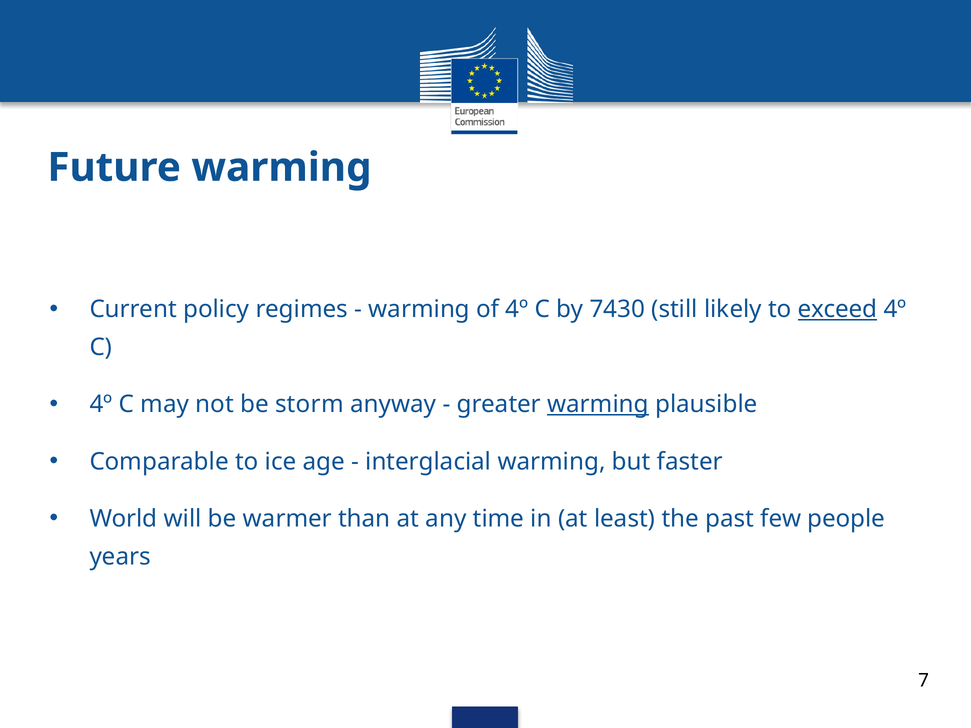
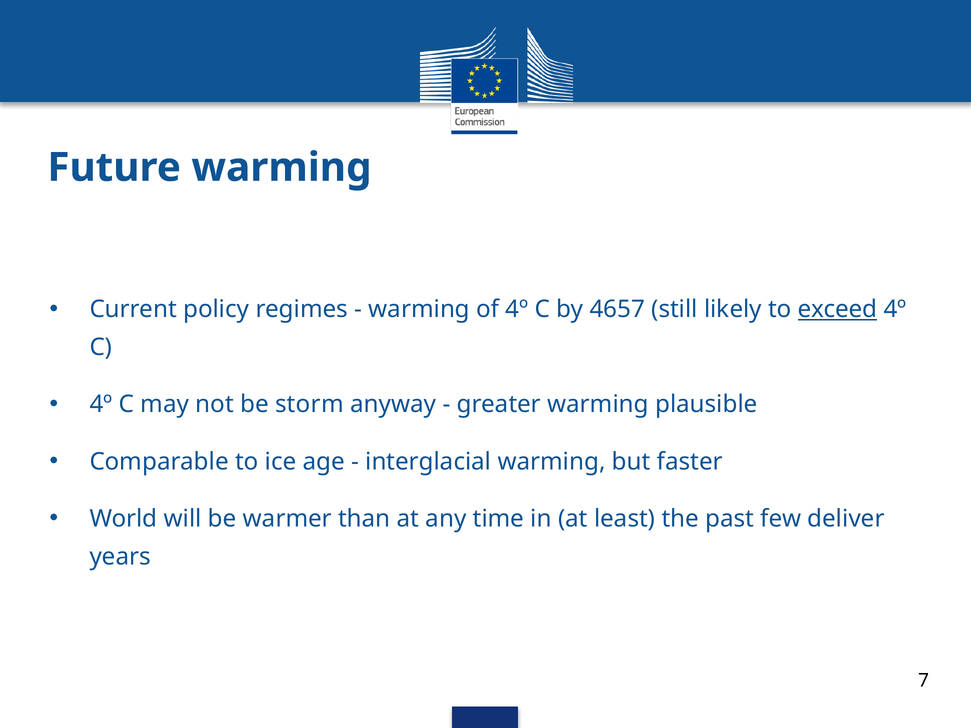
7430: 7430 -> 4657
warming at (598, 405) underline: present -> none
people: people -> deliver
